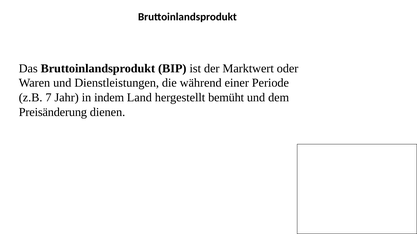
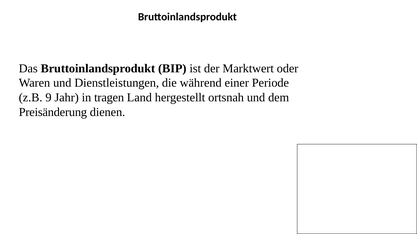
7: 7 -> 9
indem: indem -> tragen
bemüht: bemüht -> ortsnah
